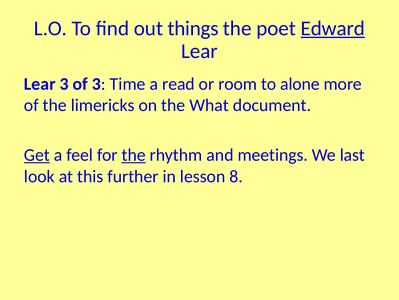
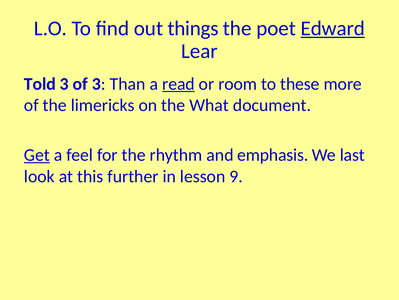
Lear at (40, 84): Lear -> Told
Time: Time -> Than
read underline: none -> present
alone: alone -> these
the at (134, 155) underline: present -> none
meetings: meetings -> emphasis
8: 8 -> 9
